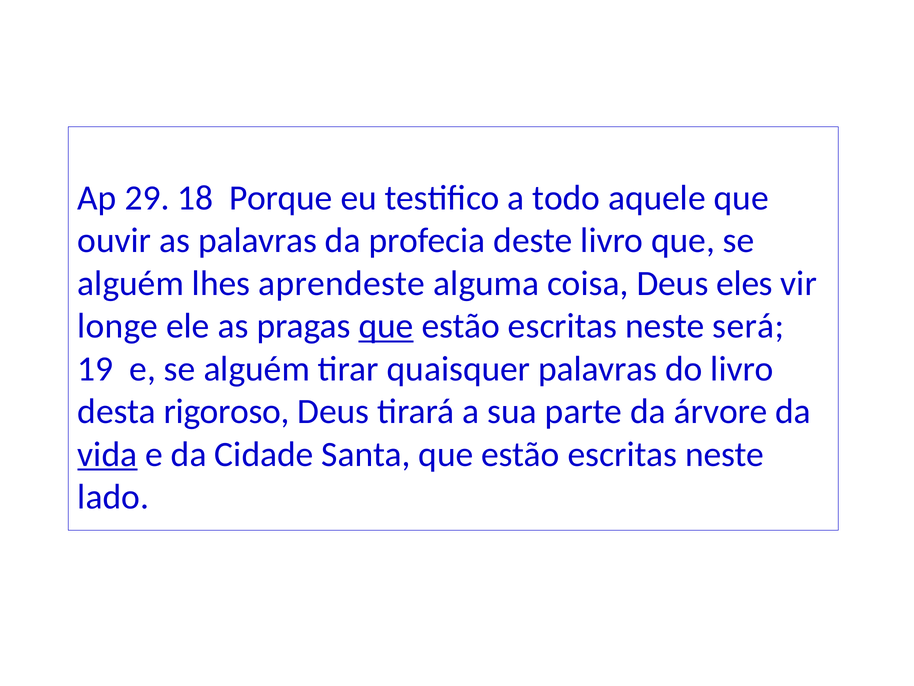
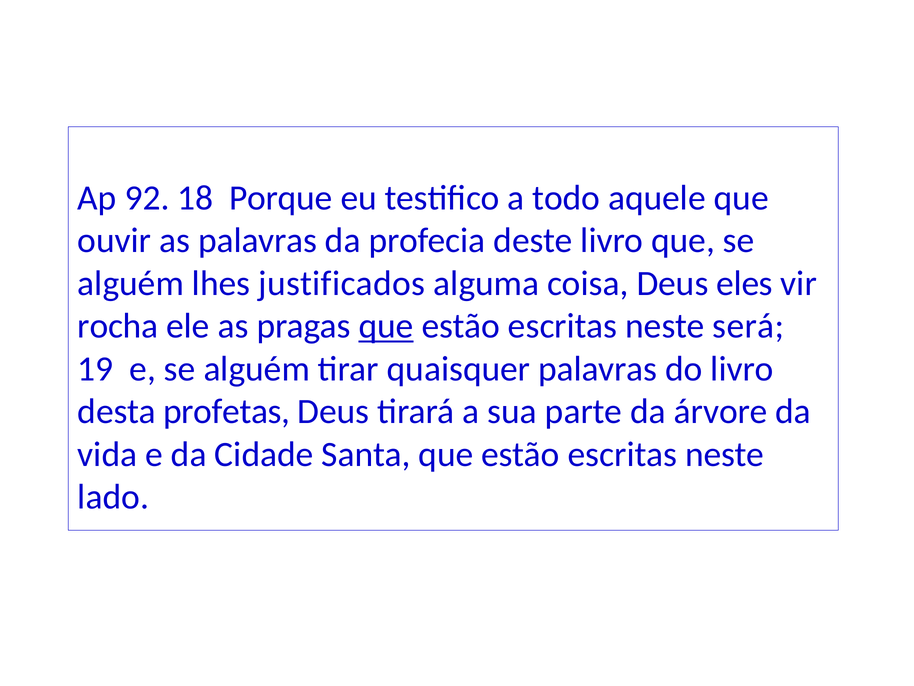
29: 29 -> 92
aprendeste: aprendeste -> justificados
longe: longe -> rocha
rigoroso: rigoroso -> profetas
vida underline: present -> none
